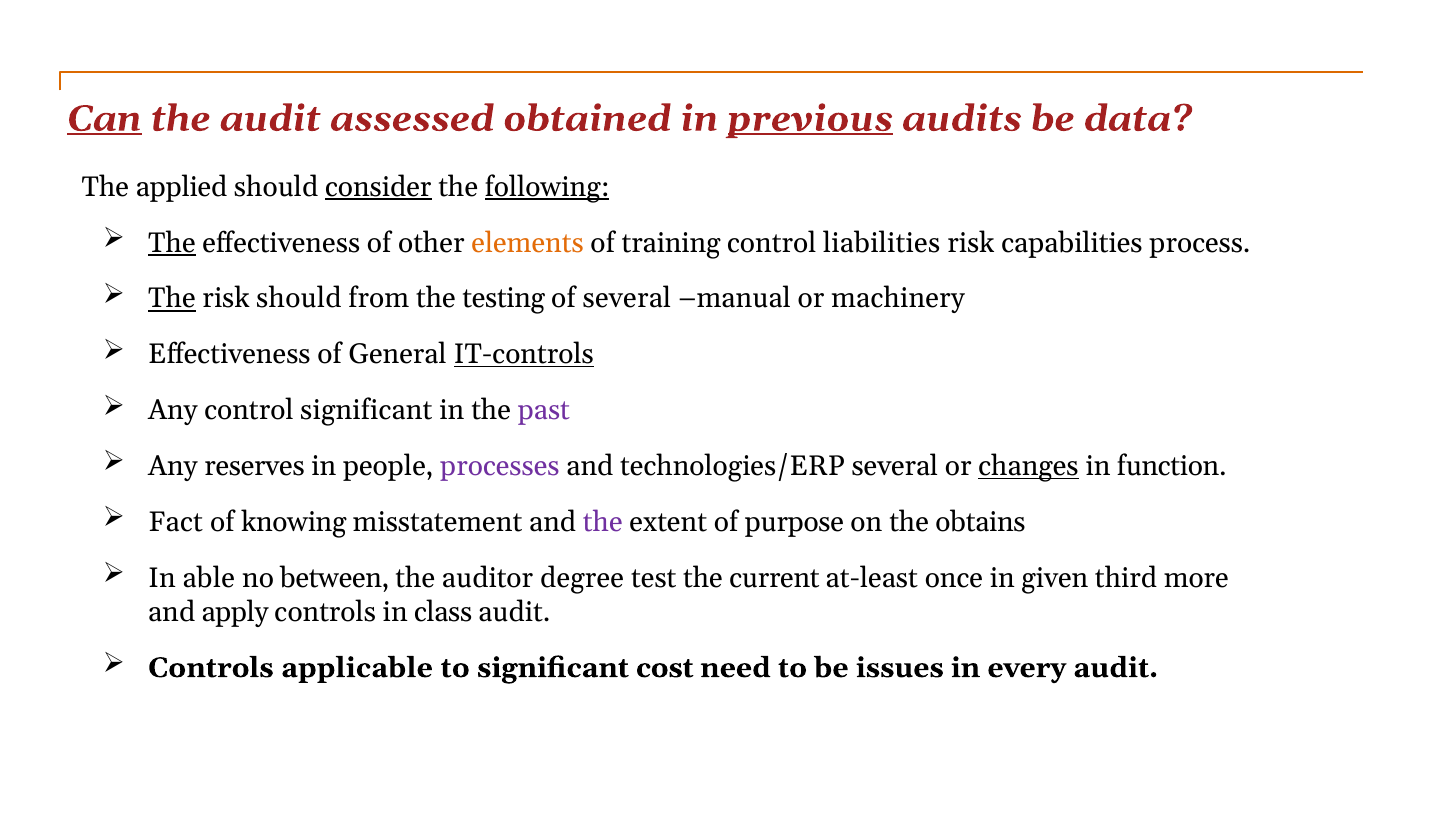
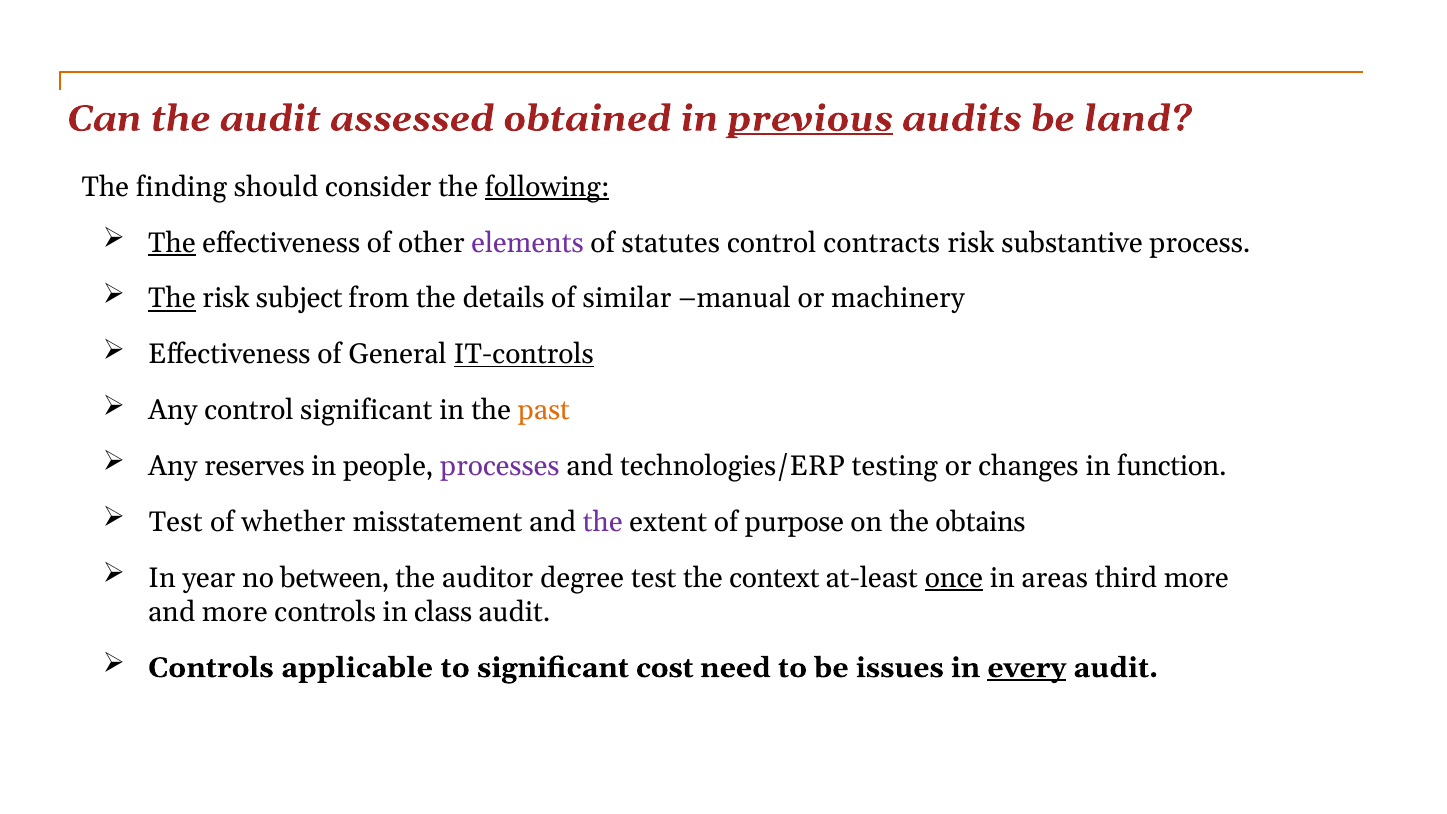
Can underline: present -> none
data: data -> land
applied: applied -> finding
consider underline: present -> none
elements colour: orange -> purple
training: training -> statutes
liabilities: liabilities -> contracts
capabilities: capabilities -> substantive
risk should: should -> subject
testing: testing -> details
of several: several -> similar
past colour: purple -> orange
technologies/ERP several: several -> testing
changes underline: present -> none
Fact at (176, 522): Fact -> Test
knowing: knowing -> whether
able: able -> year
current: current -> context
once underline: none -> present
given: given -> areas
and apply: apply -> more
every underline: none -> present
